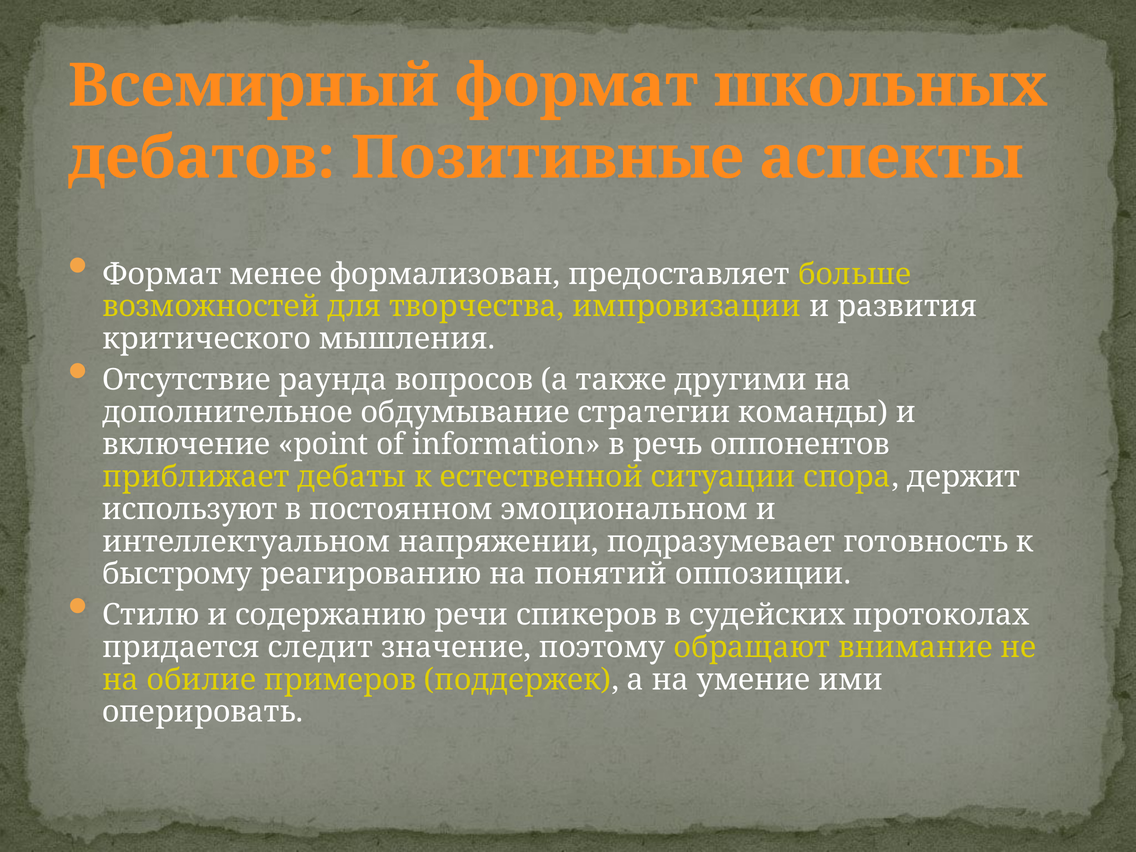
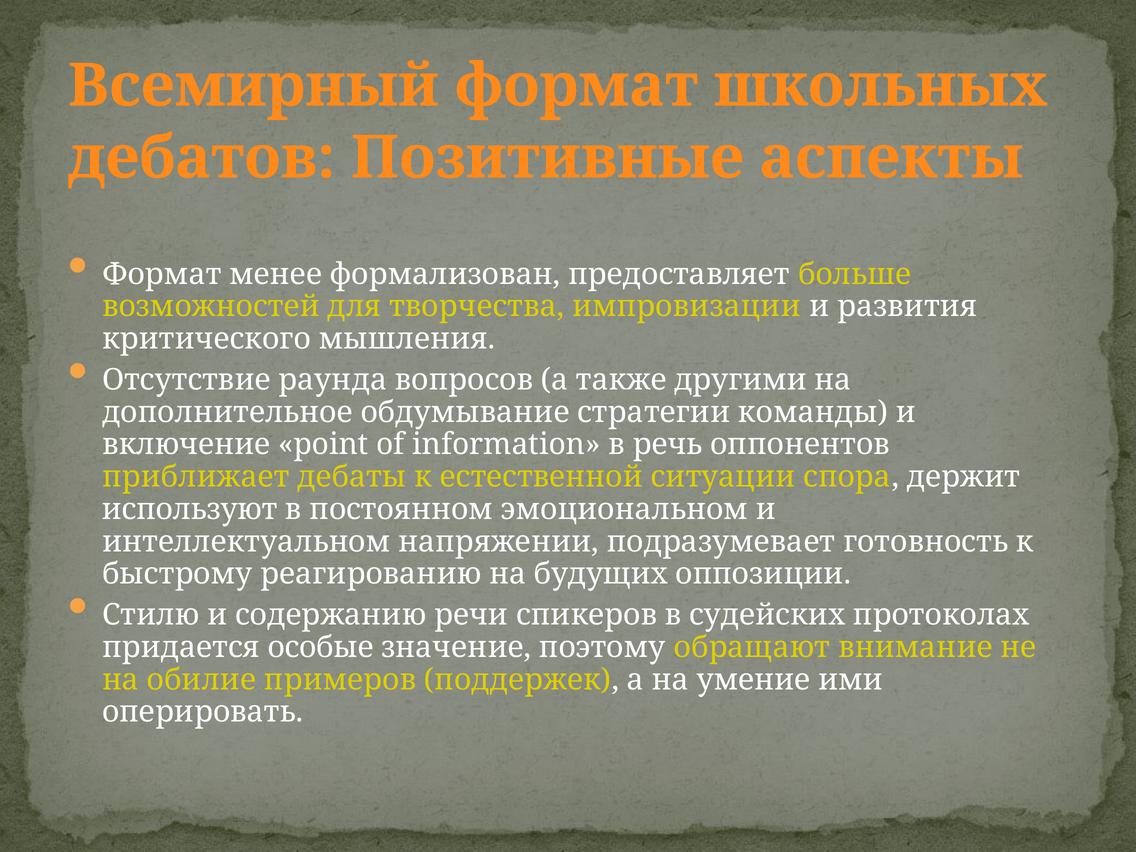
понятий: понятий -> будущих
следит: следит -> особые
